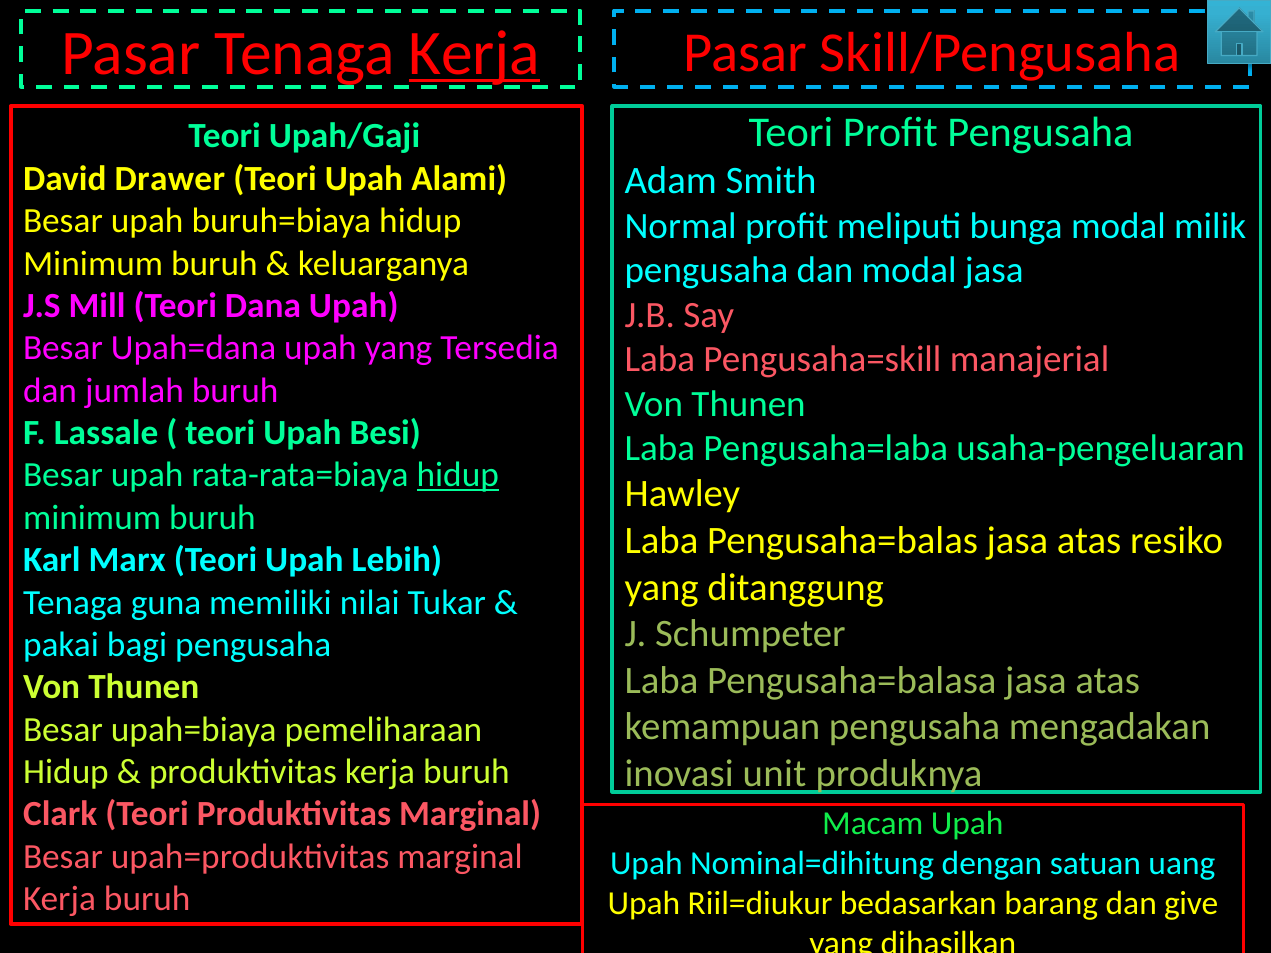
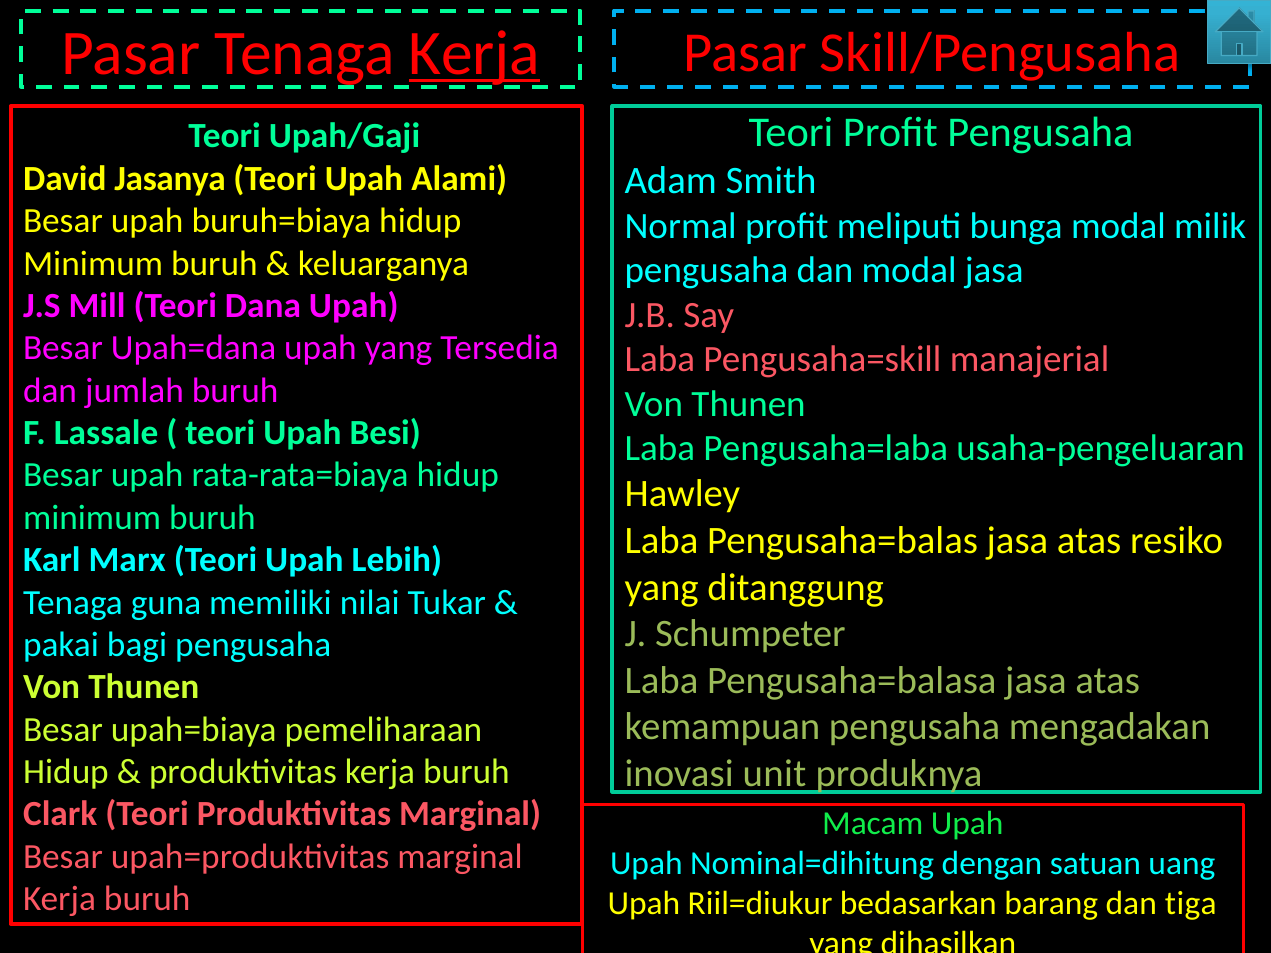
Drawer: Drawer -> Jasanya
hidup at (458, 475) underline: present -> none
give: give -> tiga
